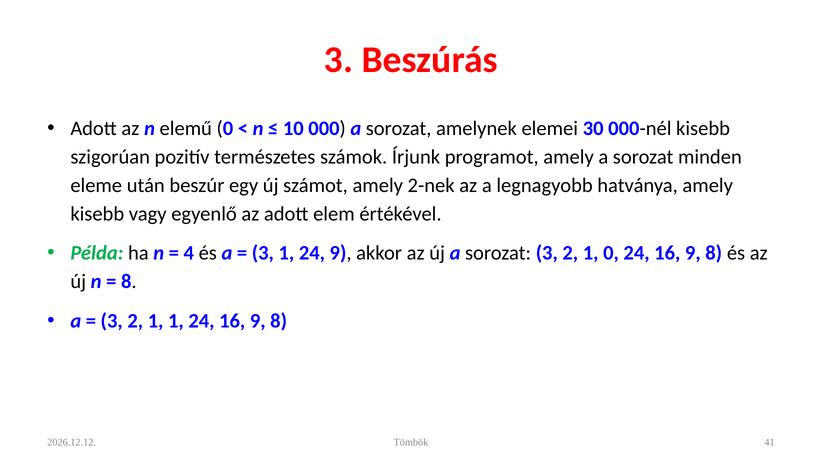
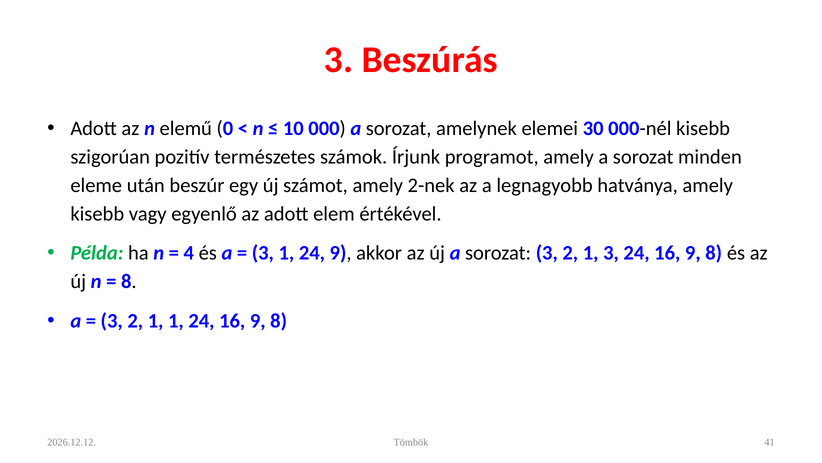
1 0: 0 -> 3
